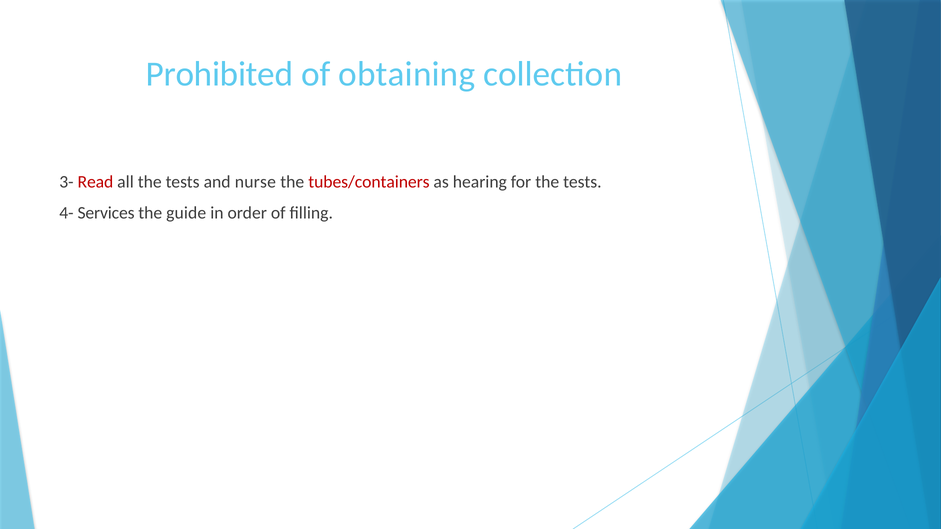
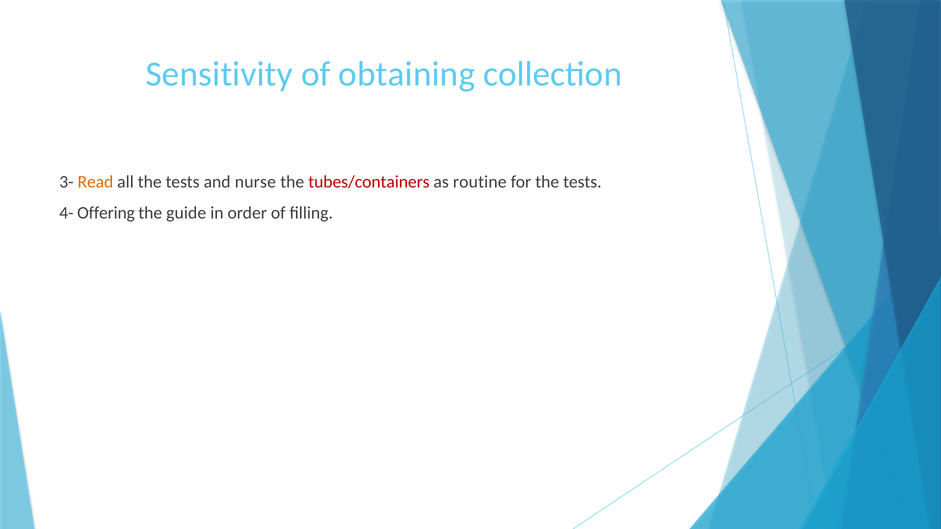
Prohibited: Prohibited -> Sensitivity
Read colour: red -> orange
hearing: hearing -> routine
Services: Services -> Offering
